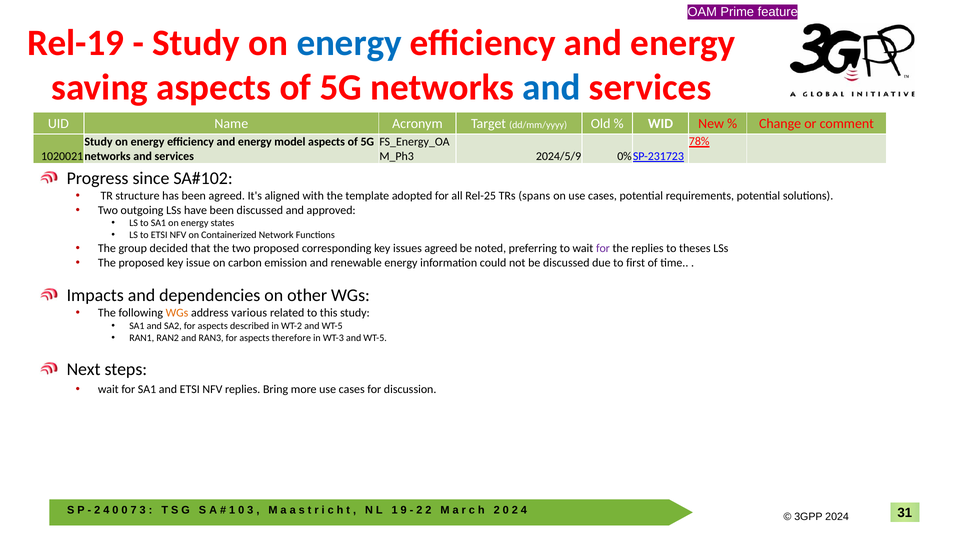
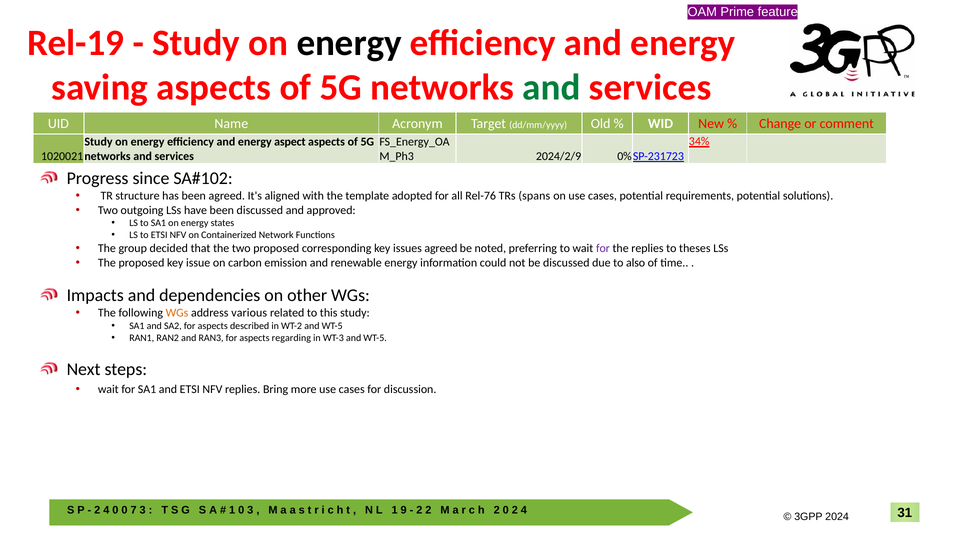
energy at (349, 43) colour: blue -> black
and at (551, 87) colour: blue -> green
78%: 78% -> 34%
model: model -> aspect
2024/5/9: 2024/5/9 -> 2024/2/9
Rel-25: Rel-25 -> Rel-76
first: first -> also
therefore: therefore -> regarding
